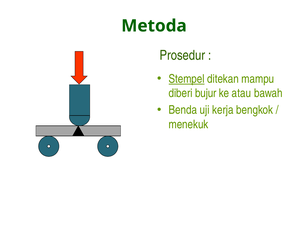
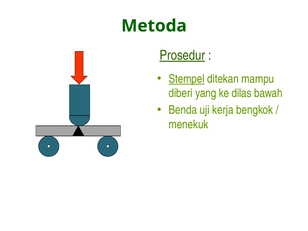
Prosedur underline: none -> present
bujur: bujur -> yang
atau: atau -> dilas
